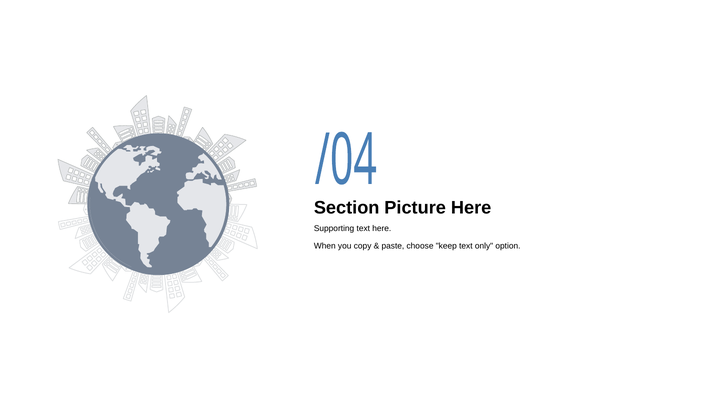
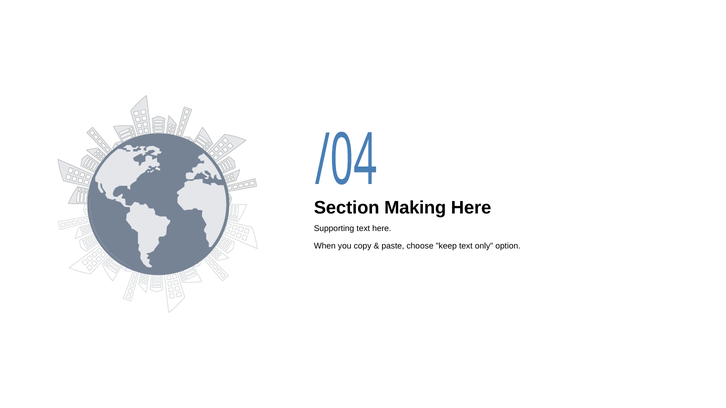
Picture: Picture -> Making
